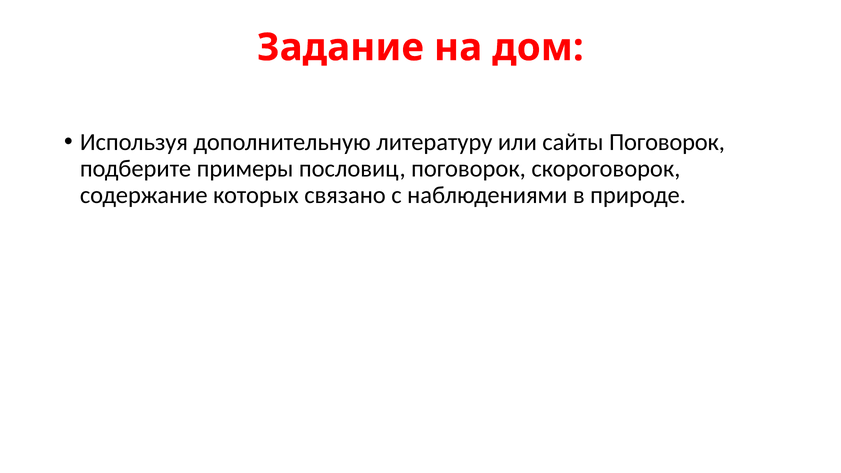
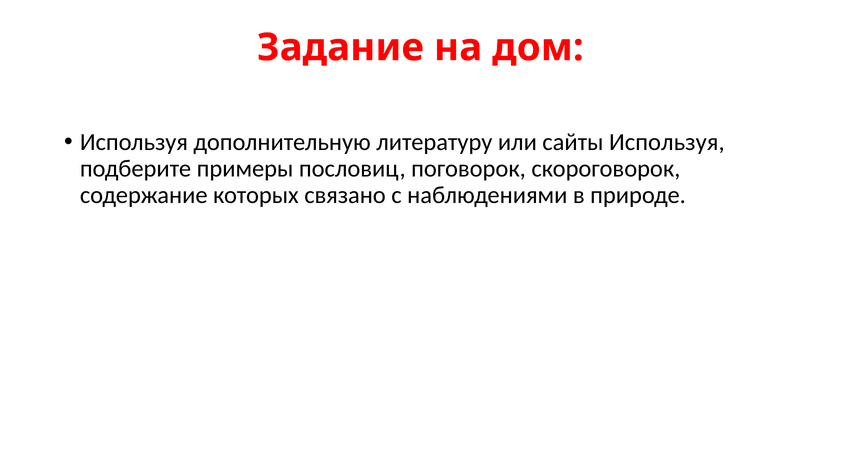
сайты Поговорок: Поговорок -> Используя
